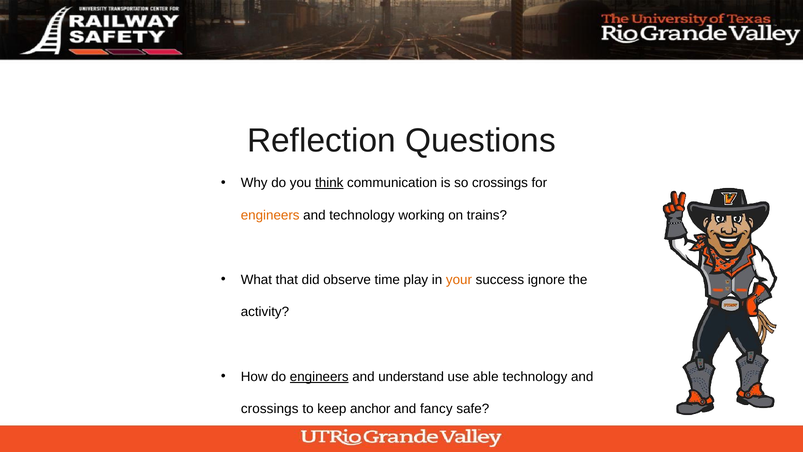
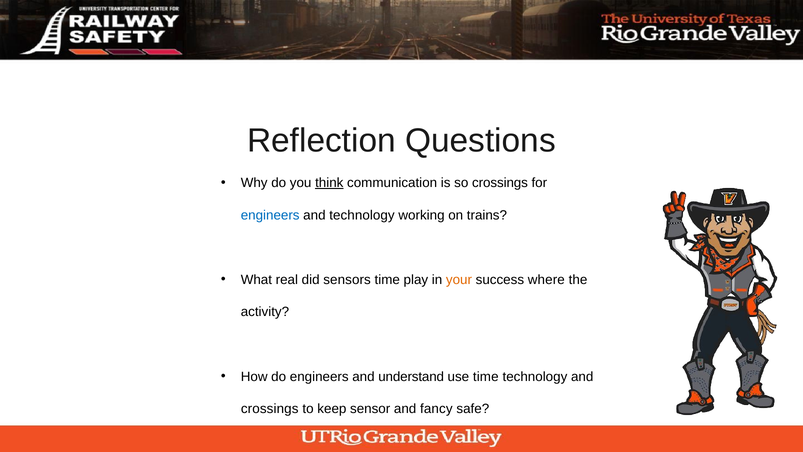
engineers at (270, 215) colour: orange -> blue
that: that -> real
observe: observe -> sensors
ignore: ignore -> where
engineers at (319, 376) underline: present -> none
use able: able -> time
anchor: anchor -> sensor
